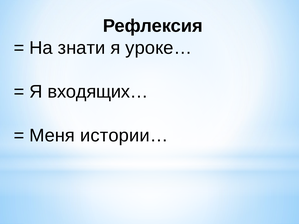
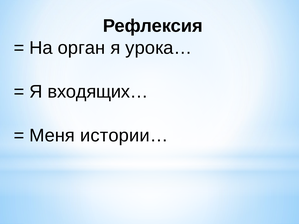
знати: знати -> орган
уроке…: уроке… -> урока…
